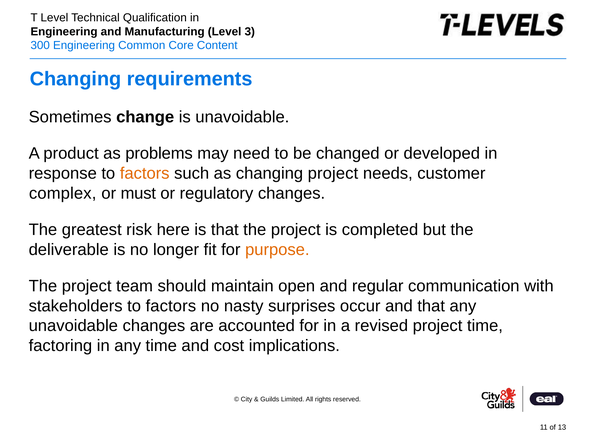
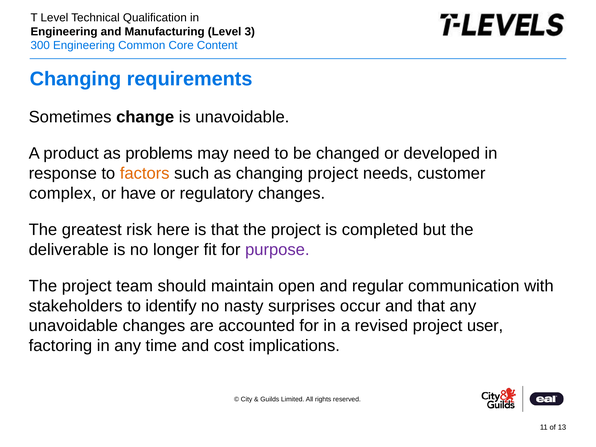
must: must -> have
purpose colour: orange -> purple
stakeholders to factors: factors -> identify
project time: time -> user
